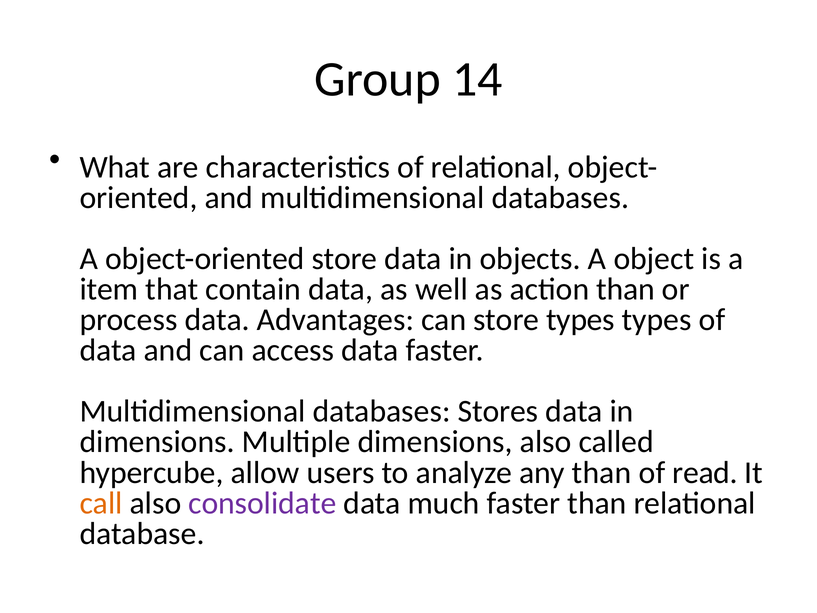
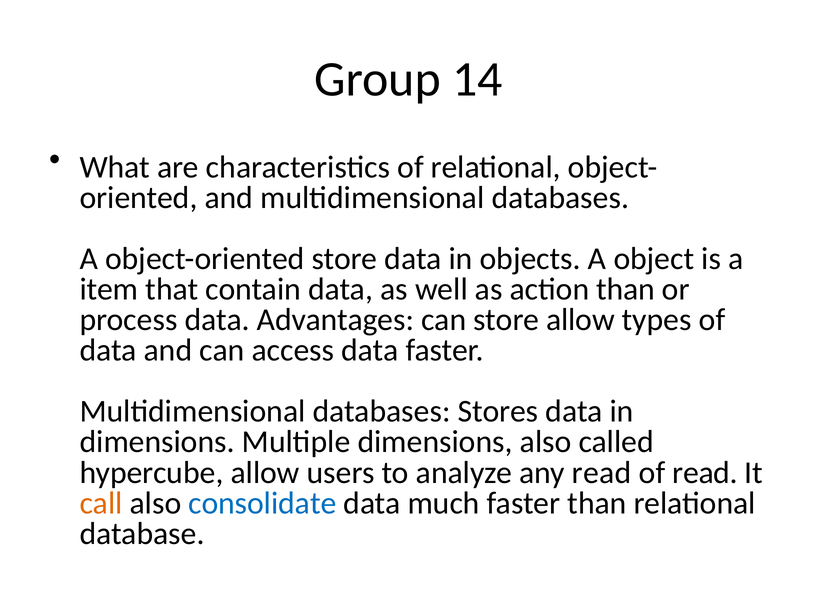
store types: types -> allow
any than: than -> read
consolidate colour: purple -> blue
